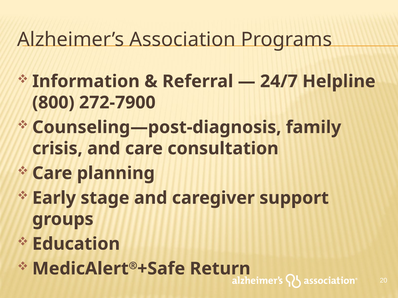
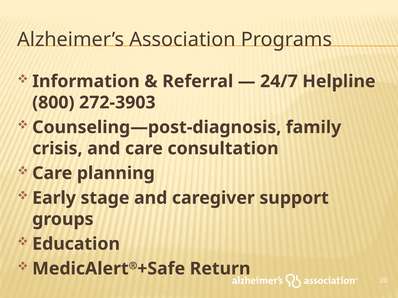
272-7900: 272-7900 -> 272-3903
